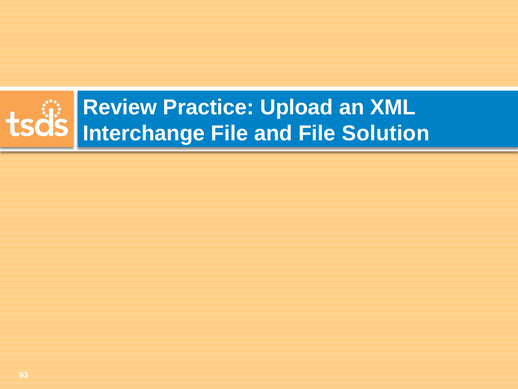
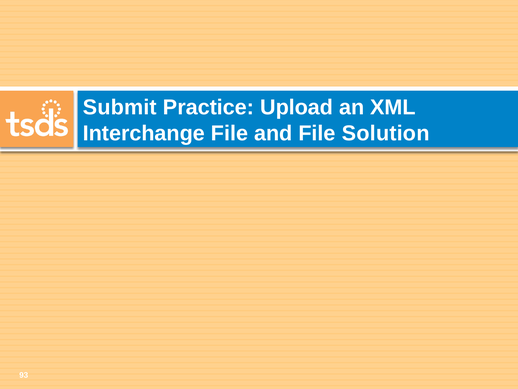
Review: Review -> Submit
